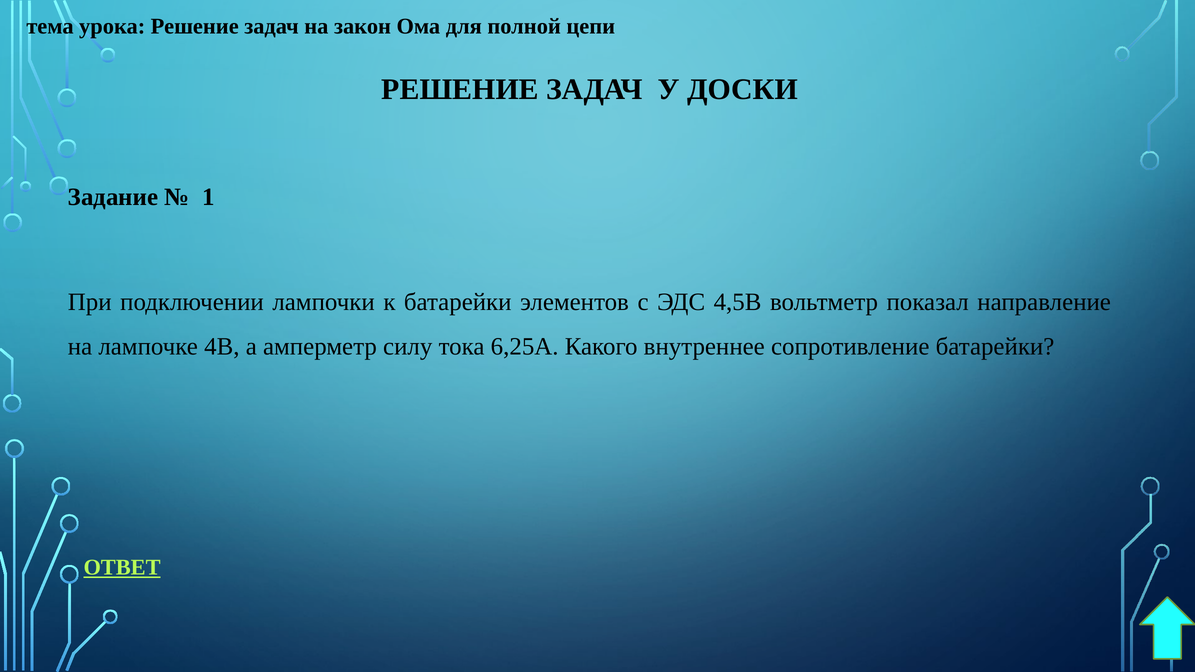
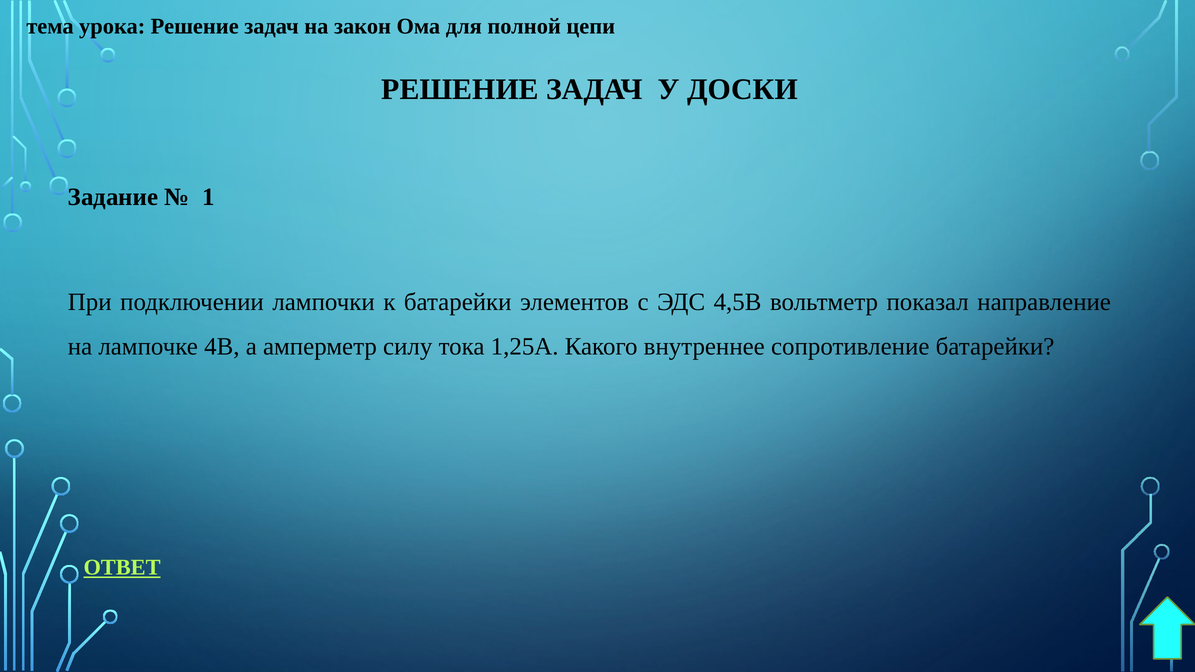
6,25А: 6,25А -> 1,25А
